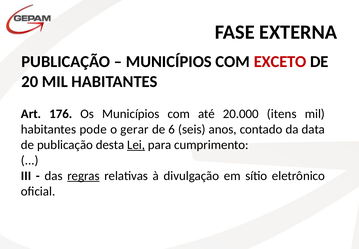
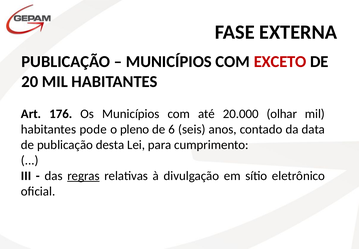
itens: itens -> olhar
gerar: gerar -> pleno
Lei underline: present -> none
